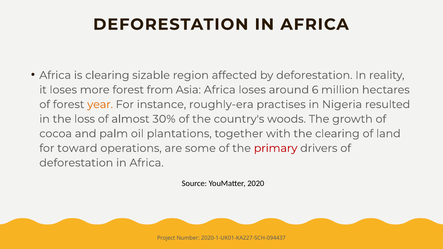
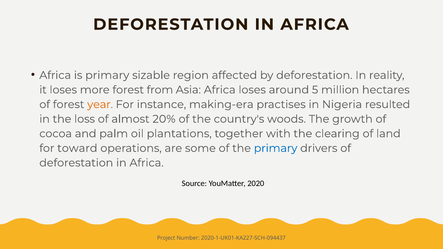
is clearing: clearing -> primary
6: 6 -> 5
roughly-era: roughly-era -> making-era
30%: 30% -> 20%
primary at (276, 148) colour: red -> blue
